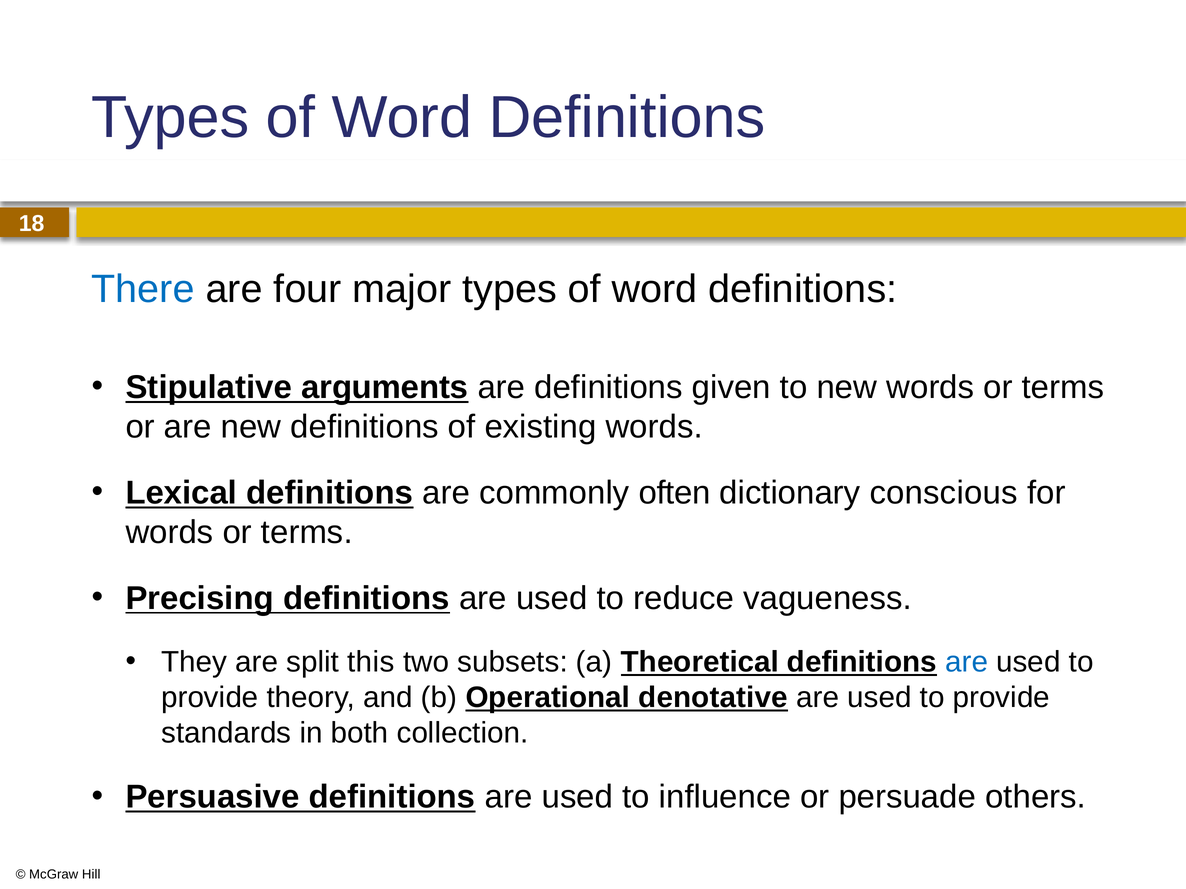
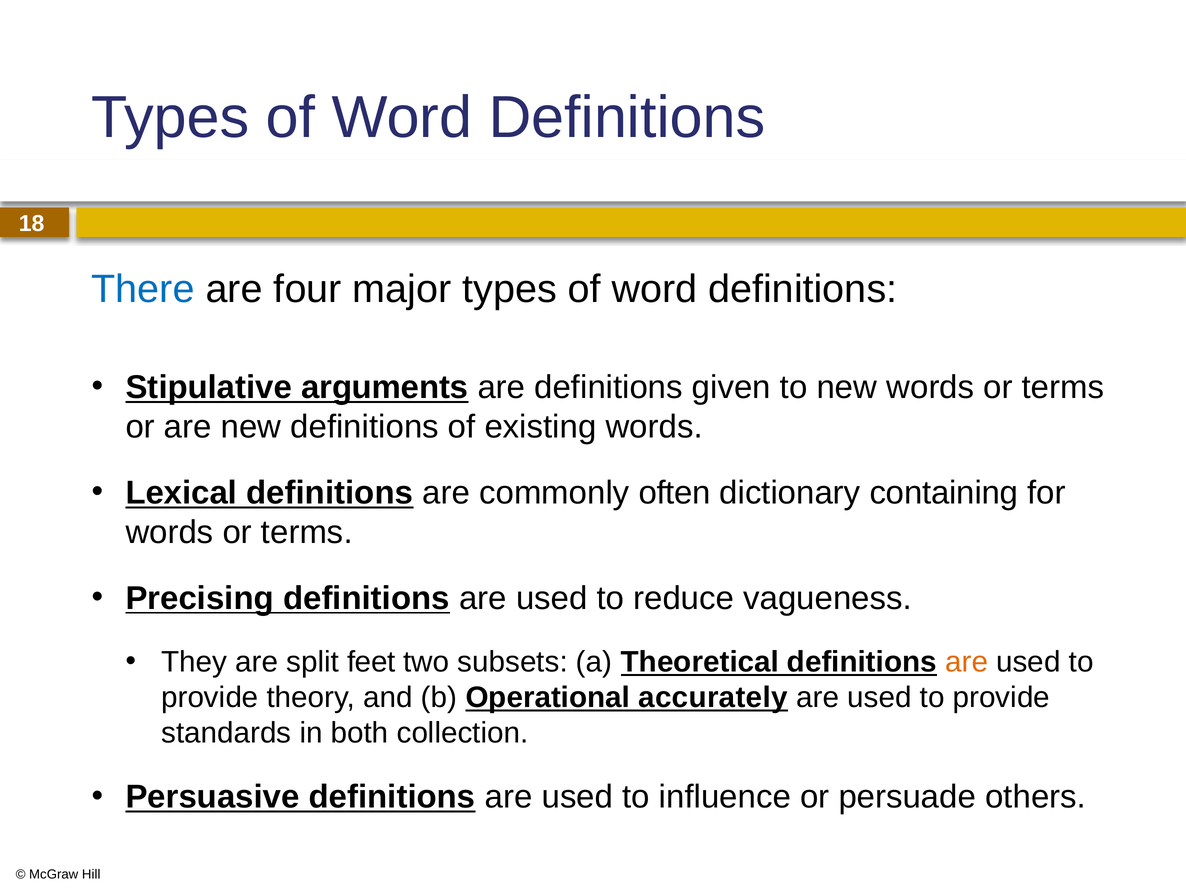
conscious: conscious -> containing
this: this -> feet
are at (967, 662) colour: blue -> orange
denotative: denotative -> accurately
